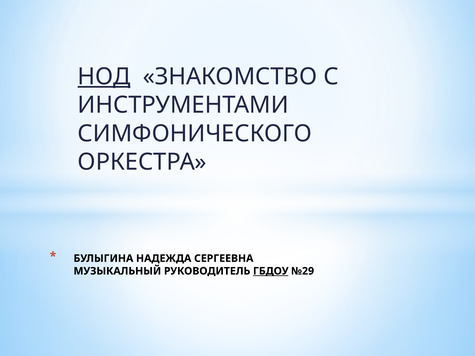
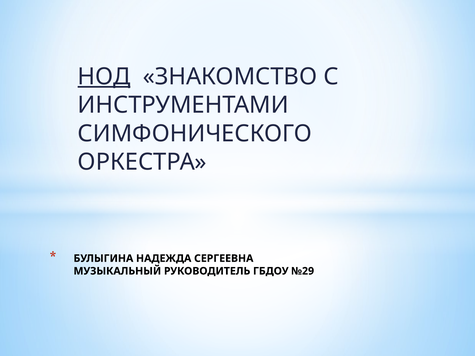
ГБДОУ underline: present -> none
